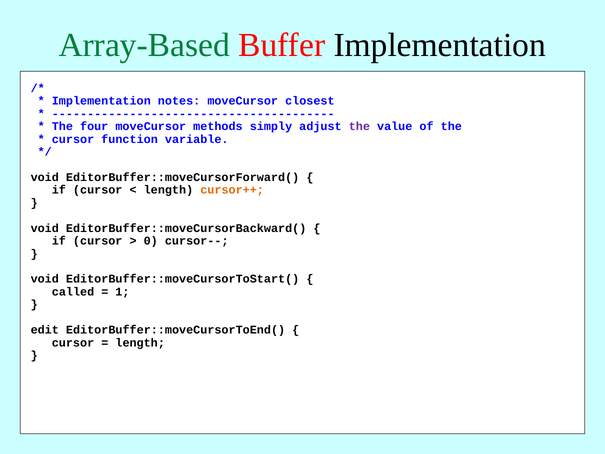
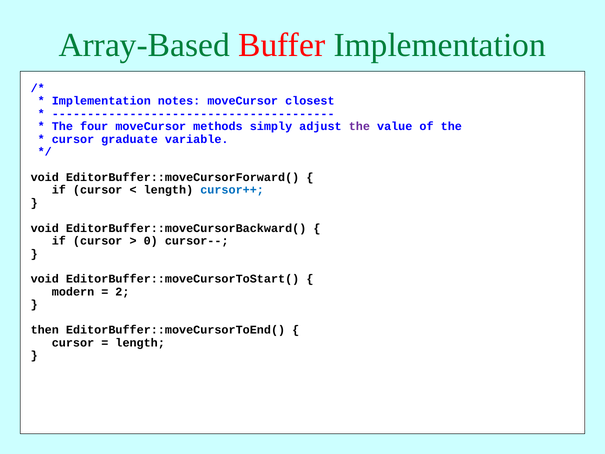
Implementation at (440, 45) colour: black -> green
function: function -> graduate
cursor++ colour: orange -> blue
called: called -> modern
1: 1 -> 2
edit: edit -> then
